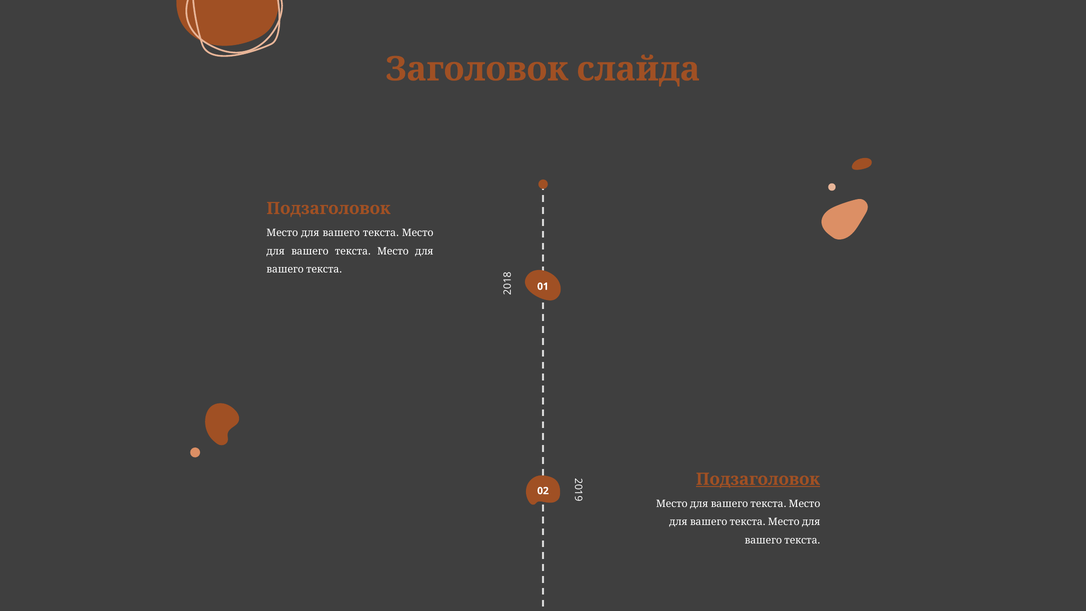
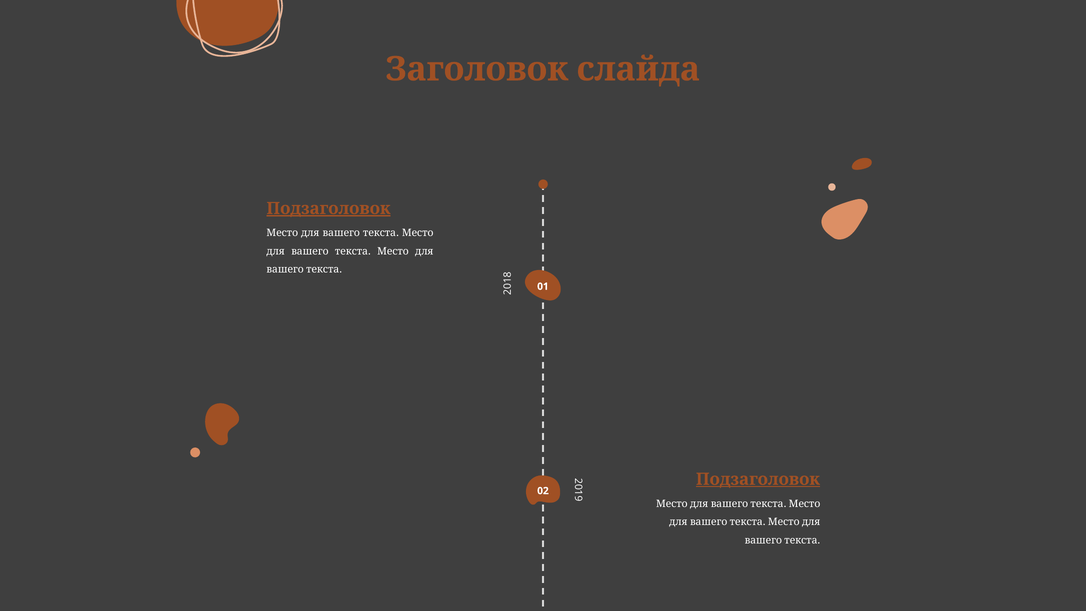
Подзаголовок at (328, 208) underline: none -> present
